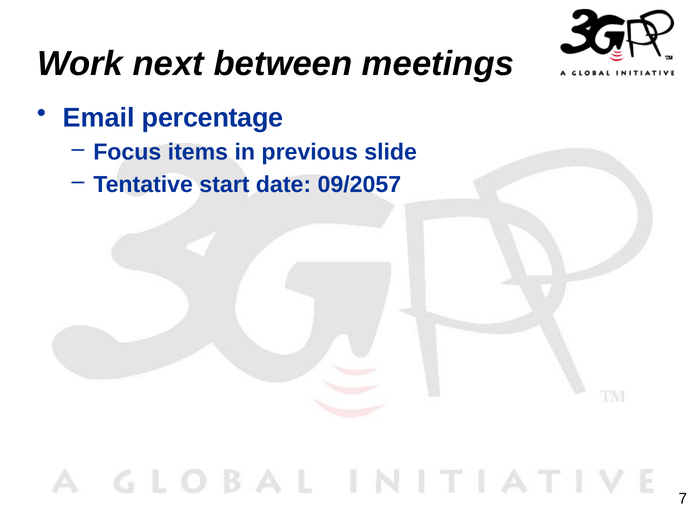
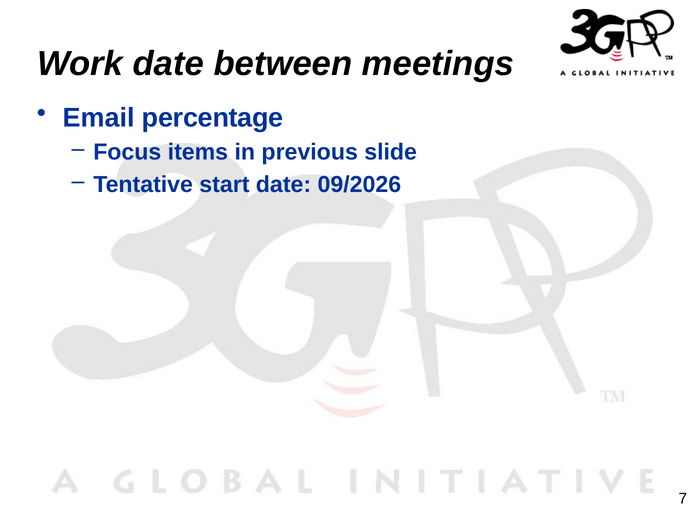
Work next: next -> date
09/2057: 09/2057 -> 09/2026
